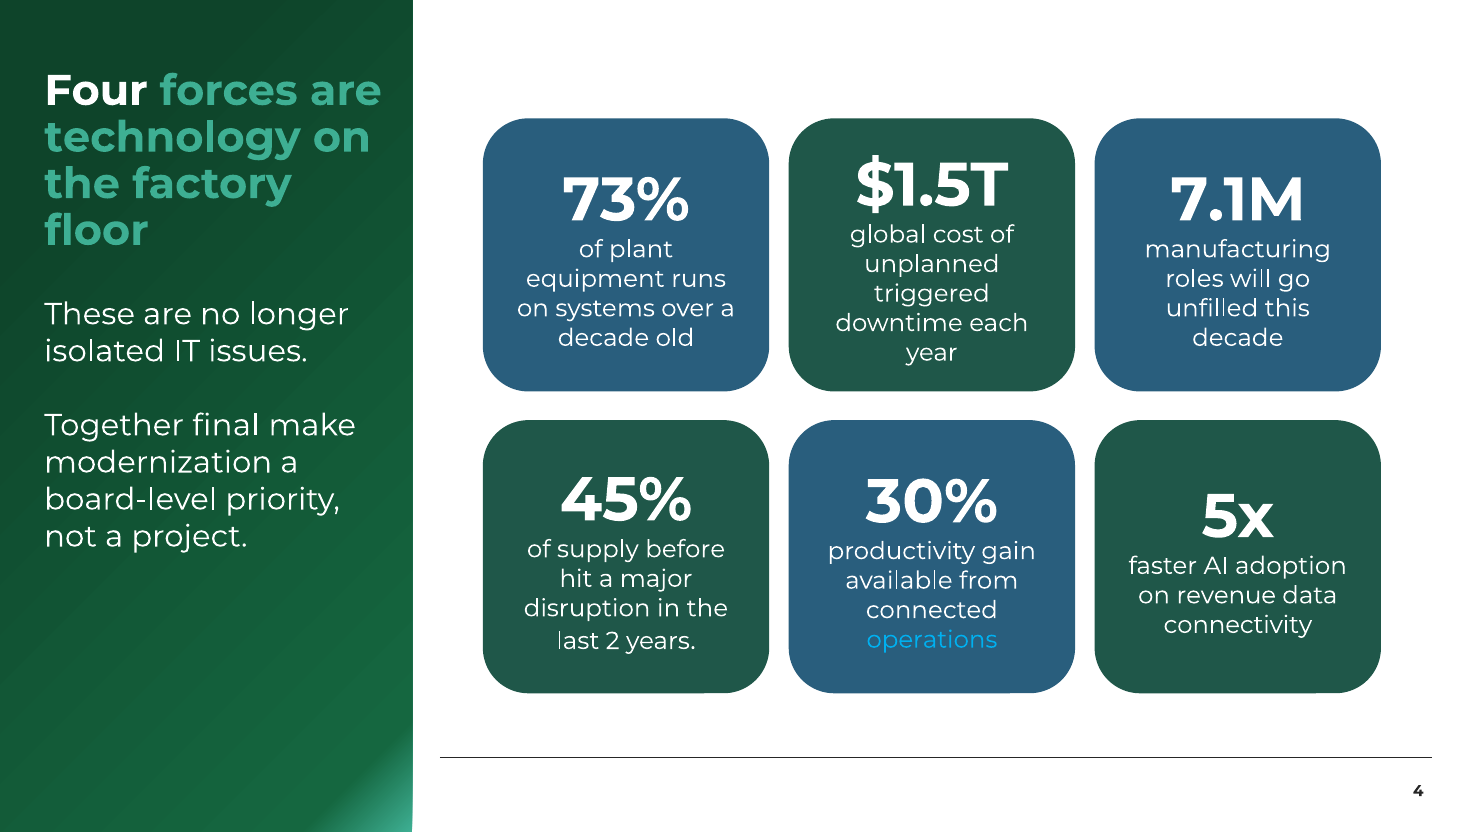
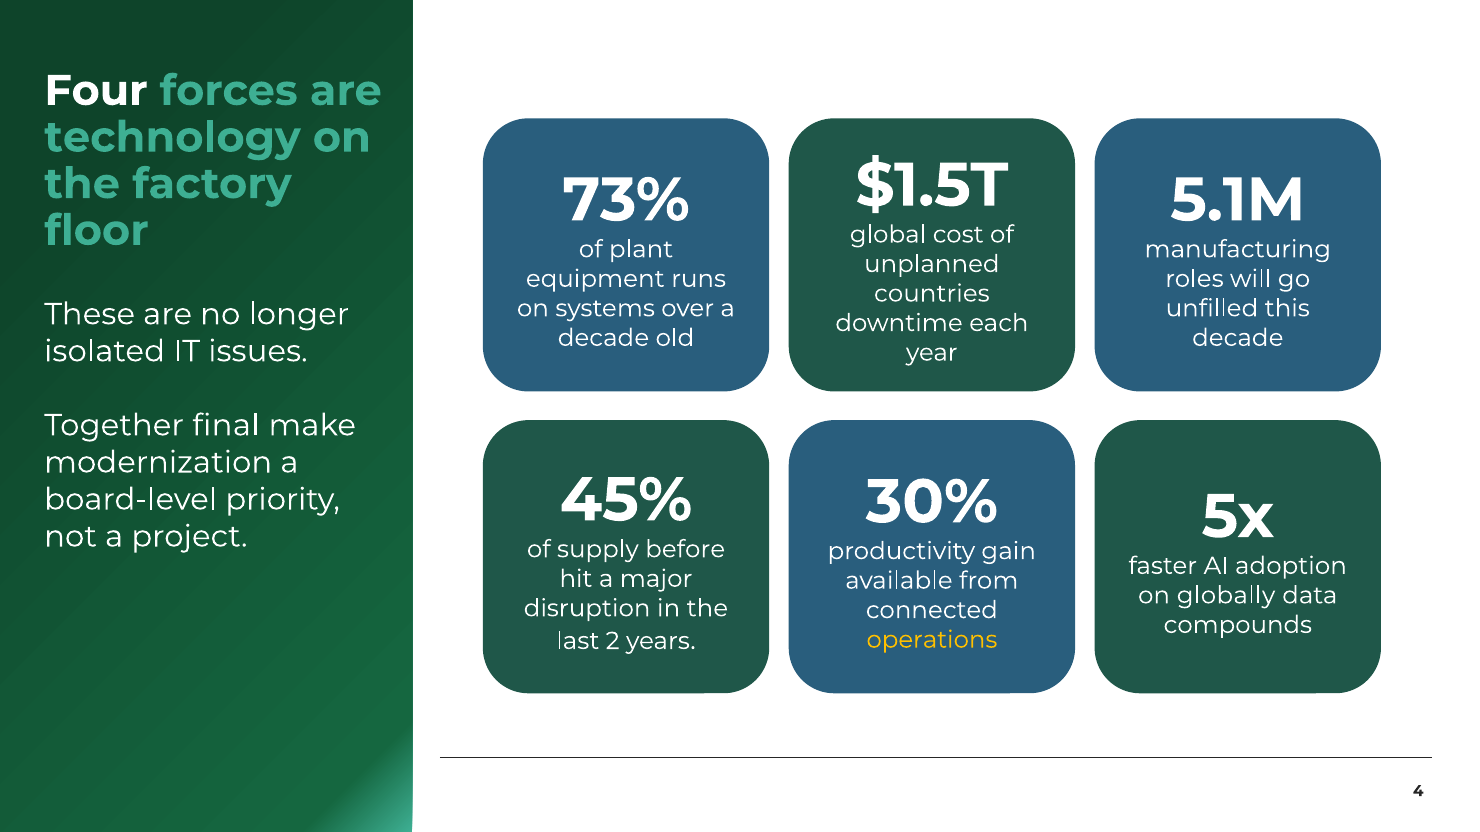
7.1M: 7.1M -> 5.1M
triggered: triggered -> countries
revenue: revenue -> globally
connectivity: connectivity -> compounds
operations colour: light blue -> yellow
